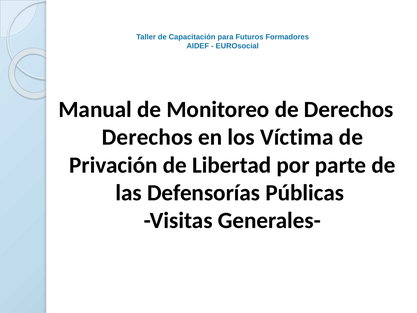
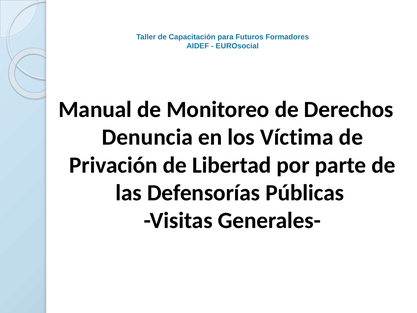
Derechos at (147, 137): Derechos -> Denuncia
